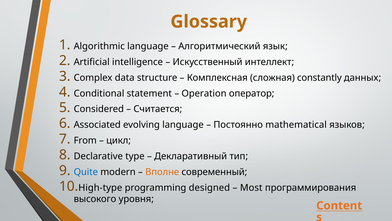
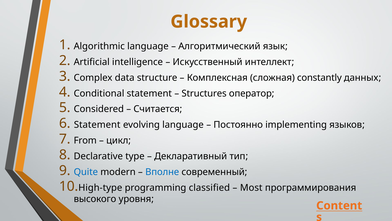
Operation: Operation -> Structures
Associated at (97, 125): Associated -> Statement
mathematical: mathematical -> implementing
Вполне colour: orange -> blue
designed: designed -> classified
